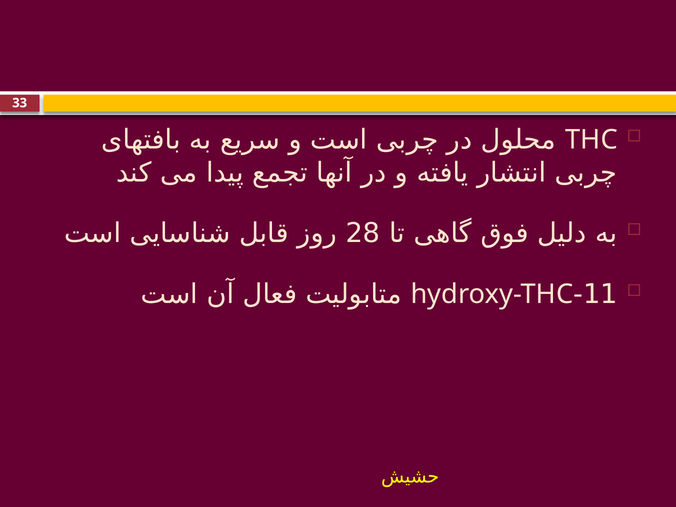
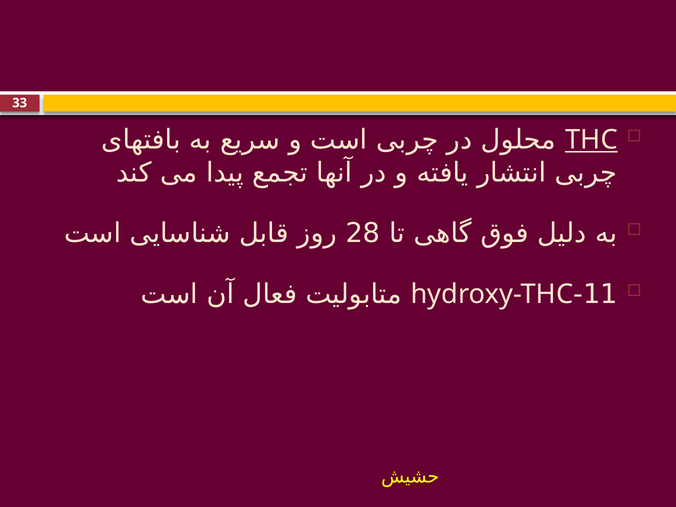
THC underline: none -> present
